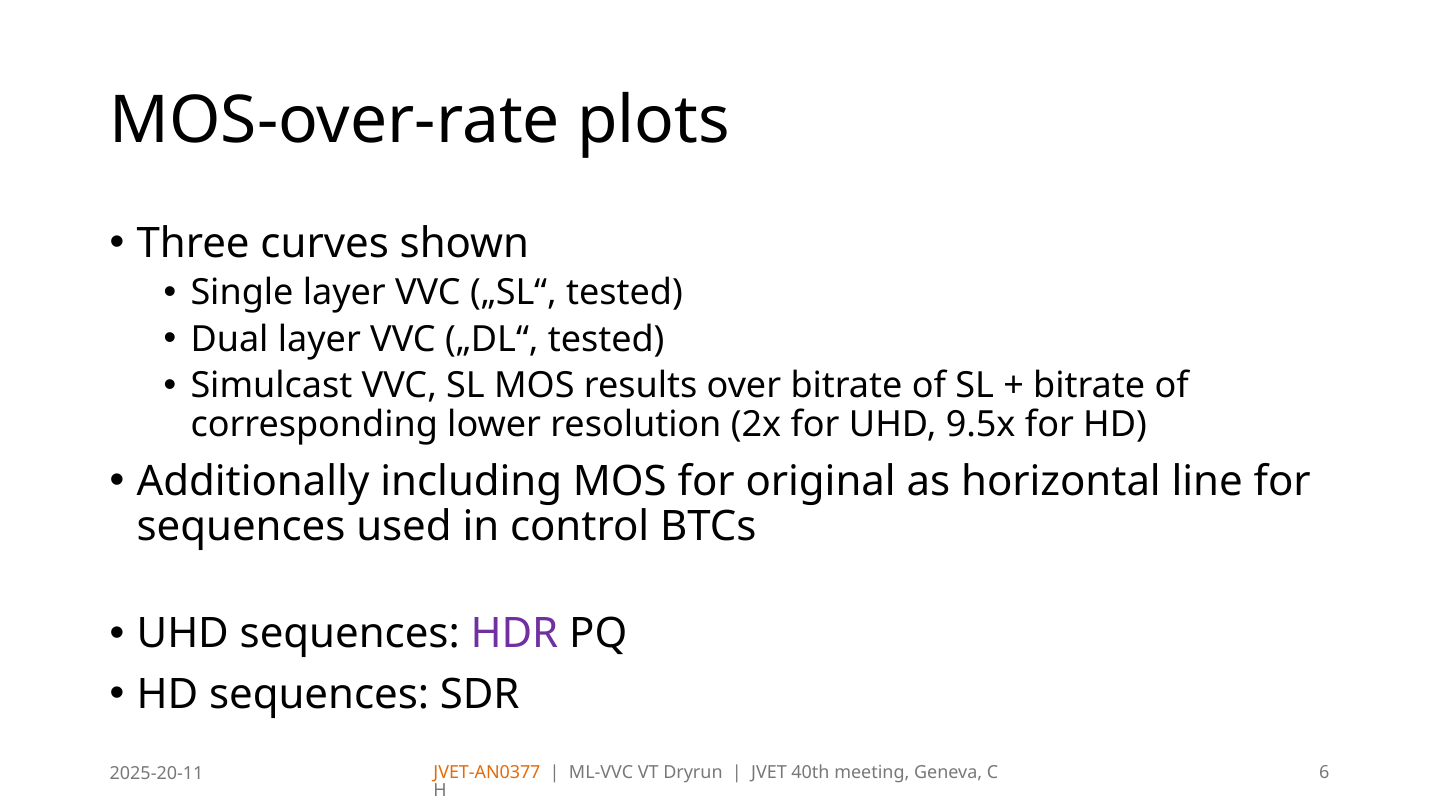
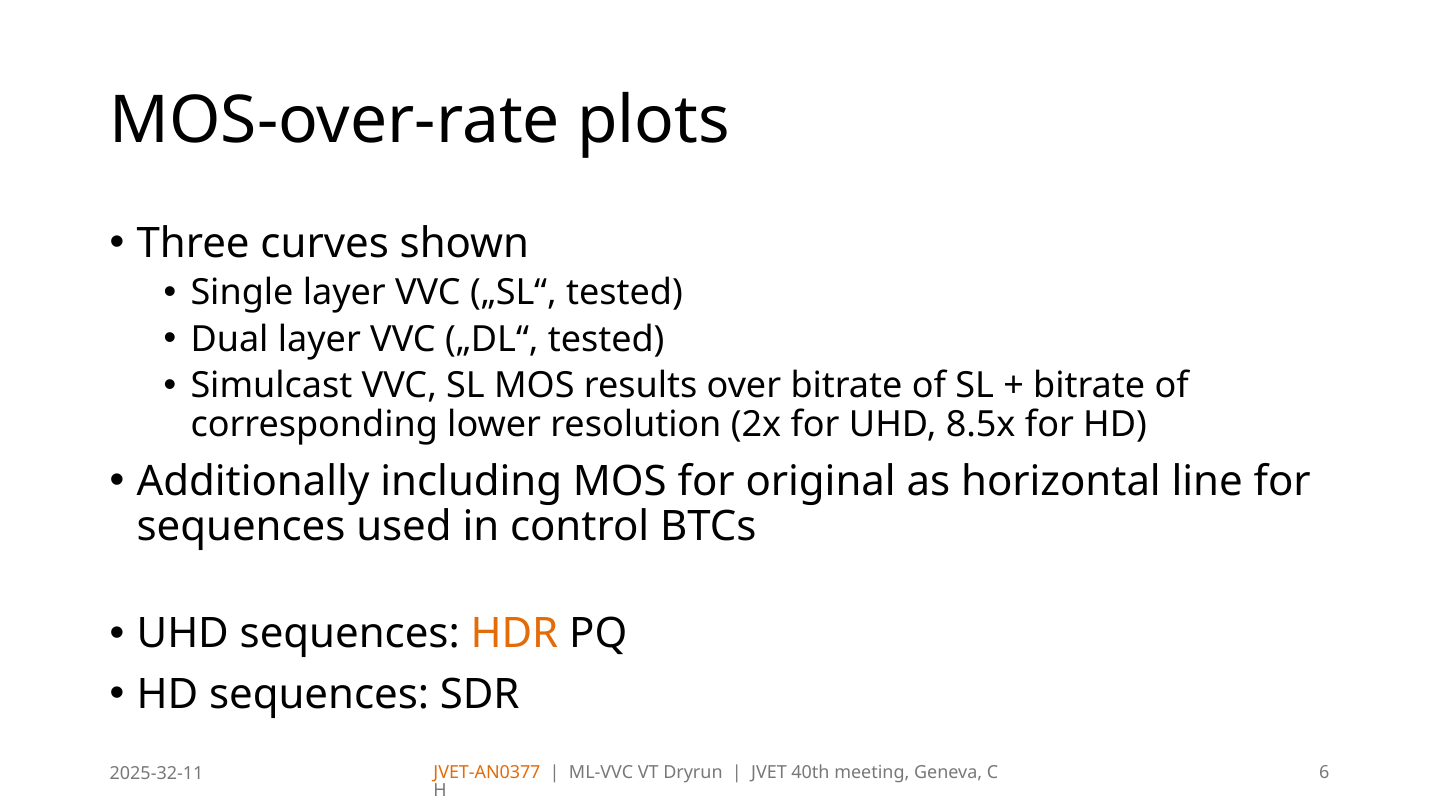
9.5x: 9.5x -> 8.5x
HDR colour: purple -> orange
2025-20-11: 2025-20-11 -> 2025-32-11
